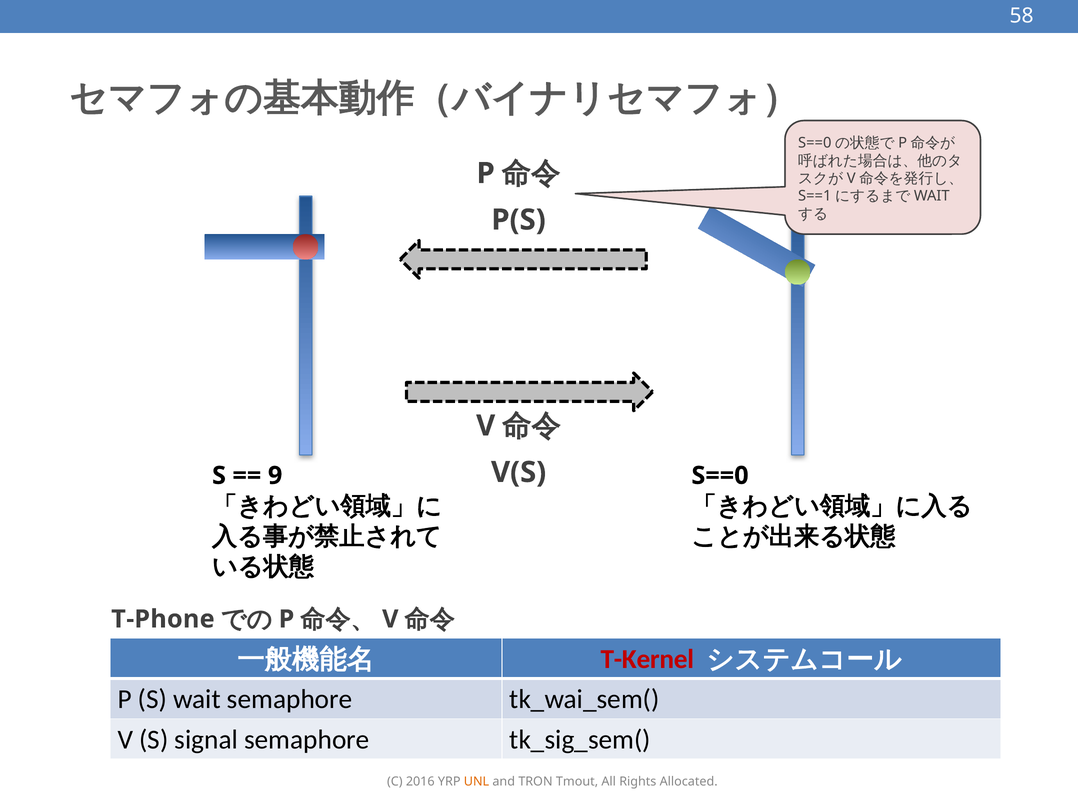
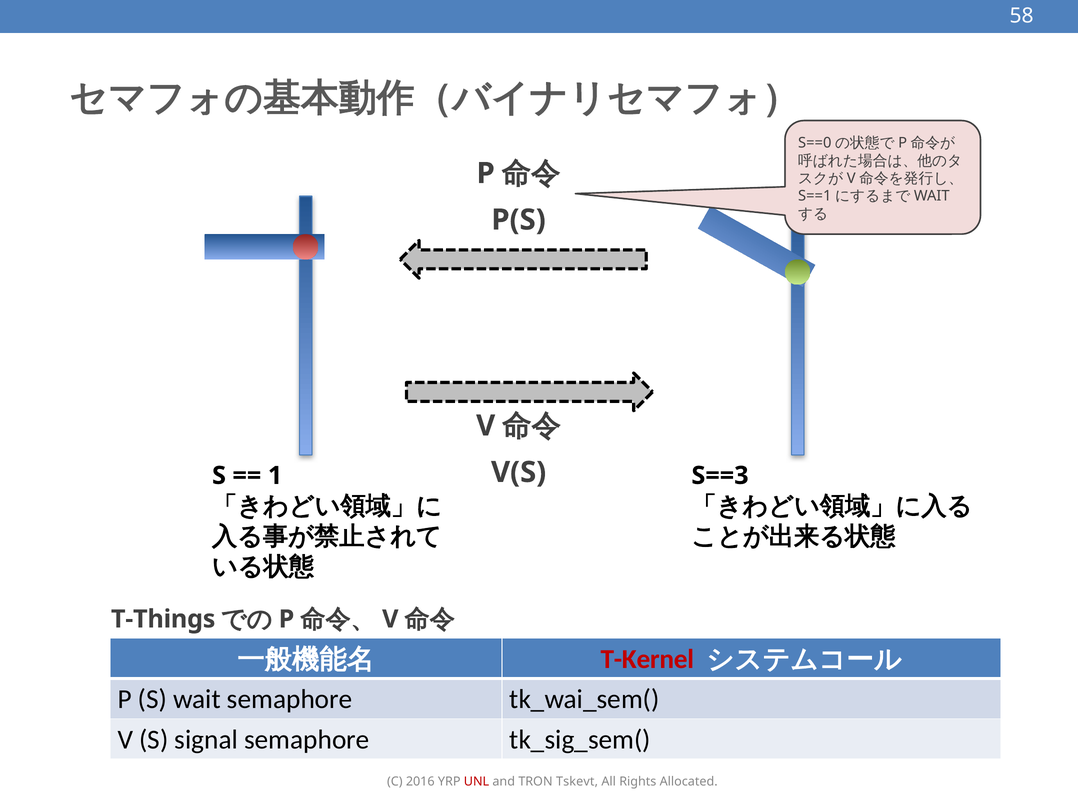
9: 9 -> 1
S==0: S==0 -> S==3
T-Phone: T-Phone -> T-Things
UNL colour: orange -> red
Tmout: Tmout -> Tskevt
